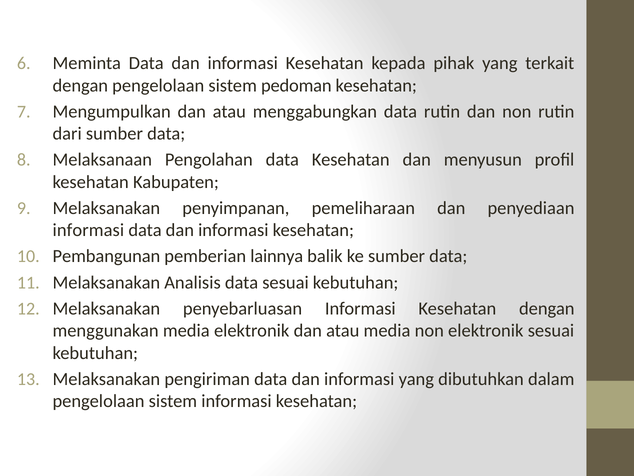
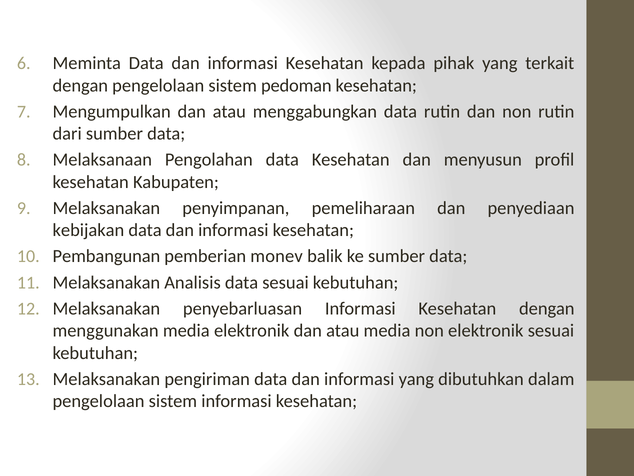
informasi at (88, 230): informasi -> kebijakan
lainnya: lainnya -> monev
